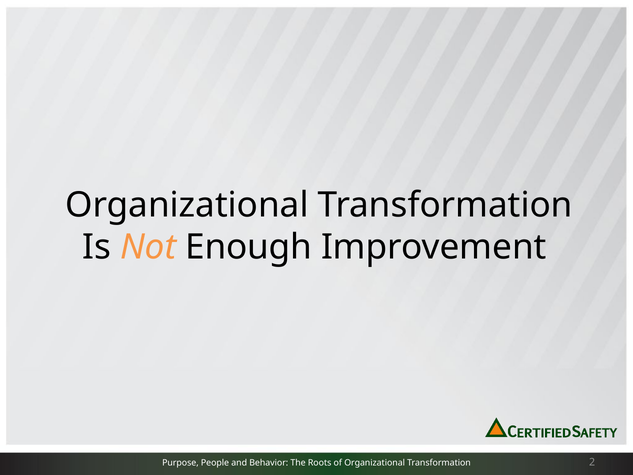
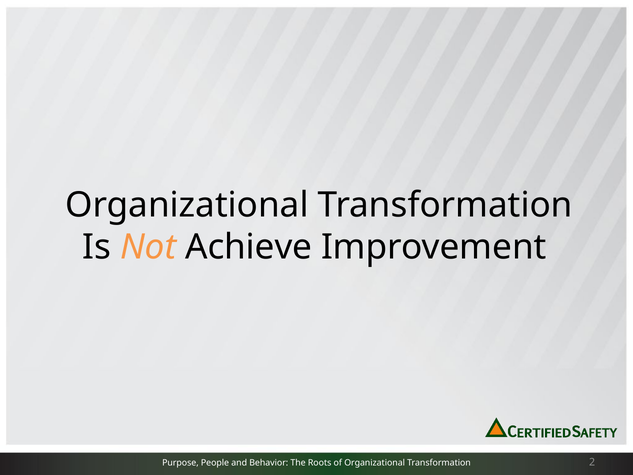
Enough: Enough -> Achieve
